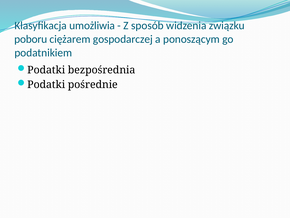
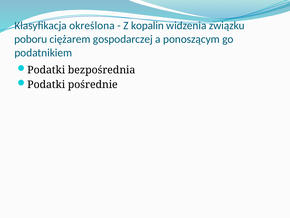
umożliwia: umożliwia -> określona
sposób: sposób -> kopalin
